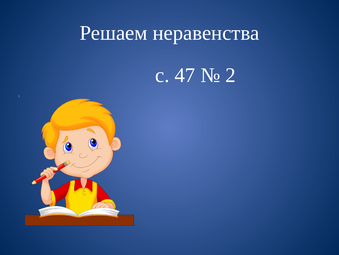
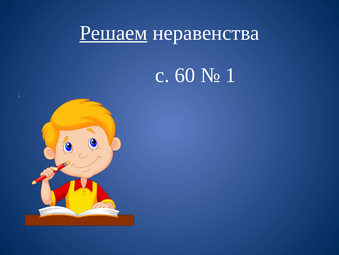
Решаем underline: none -> present
47: 47 -> 60
2 at (231, 75): 2 -> 1
